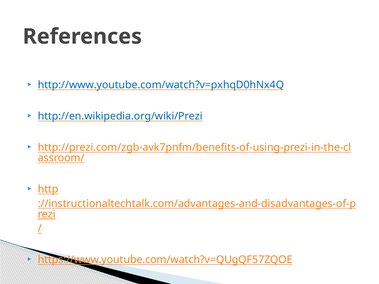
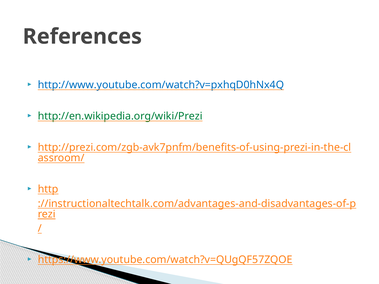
http://en.wikipedia.org/wiki/Prezi colour: blue -> green
